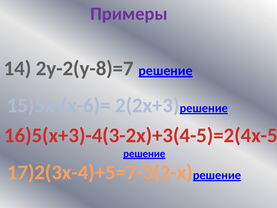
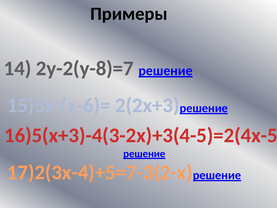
Примеры colour: purple -> black
